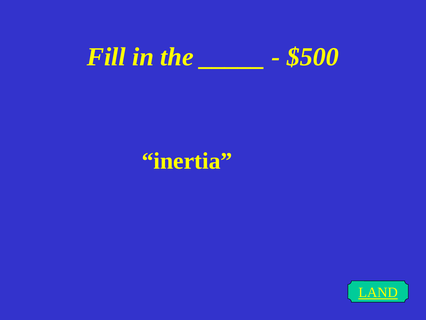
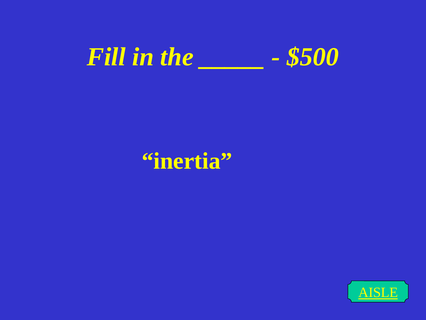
LAND: LAND -> AISLE
